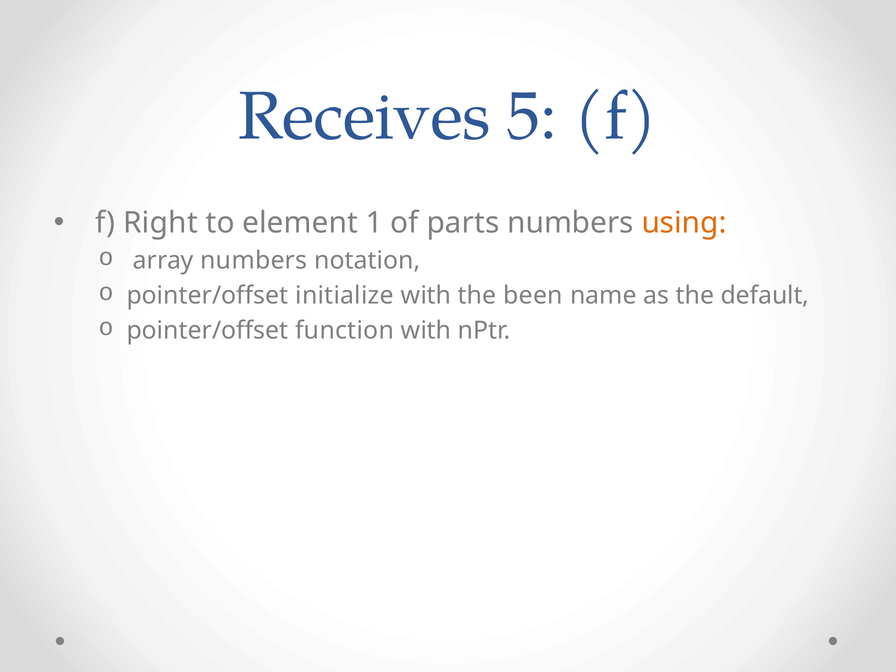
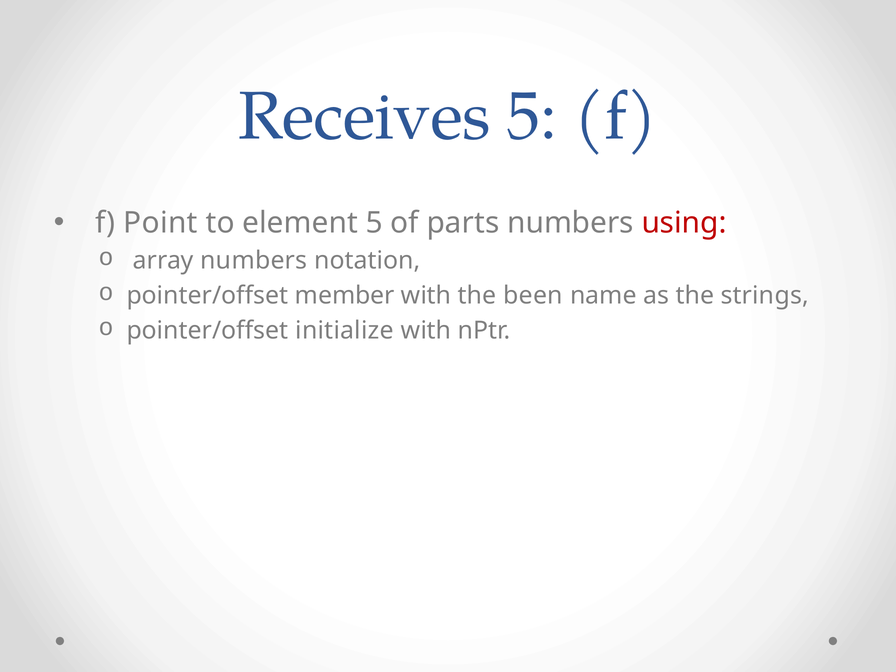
Right: Right -> Point
element 1: 1 -> 5
using colour: orange -> red
initialize: initialize -> member
default: default -> strings
function: function -> initialize
